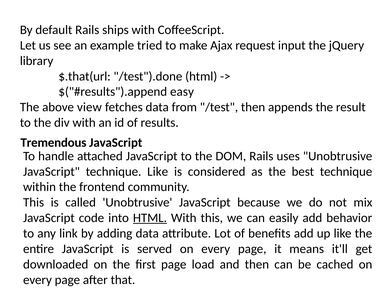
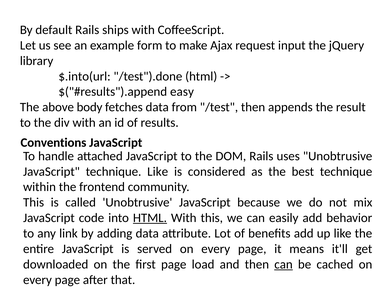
tried: tried -> form
$.that(url: $.that(url -> $.into(url
view: view -> body
Tremendous: Tremendous -> Conventions
can at (284, 264) underline: none -> present
